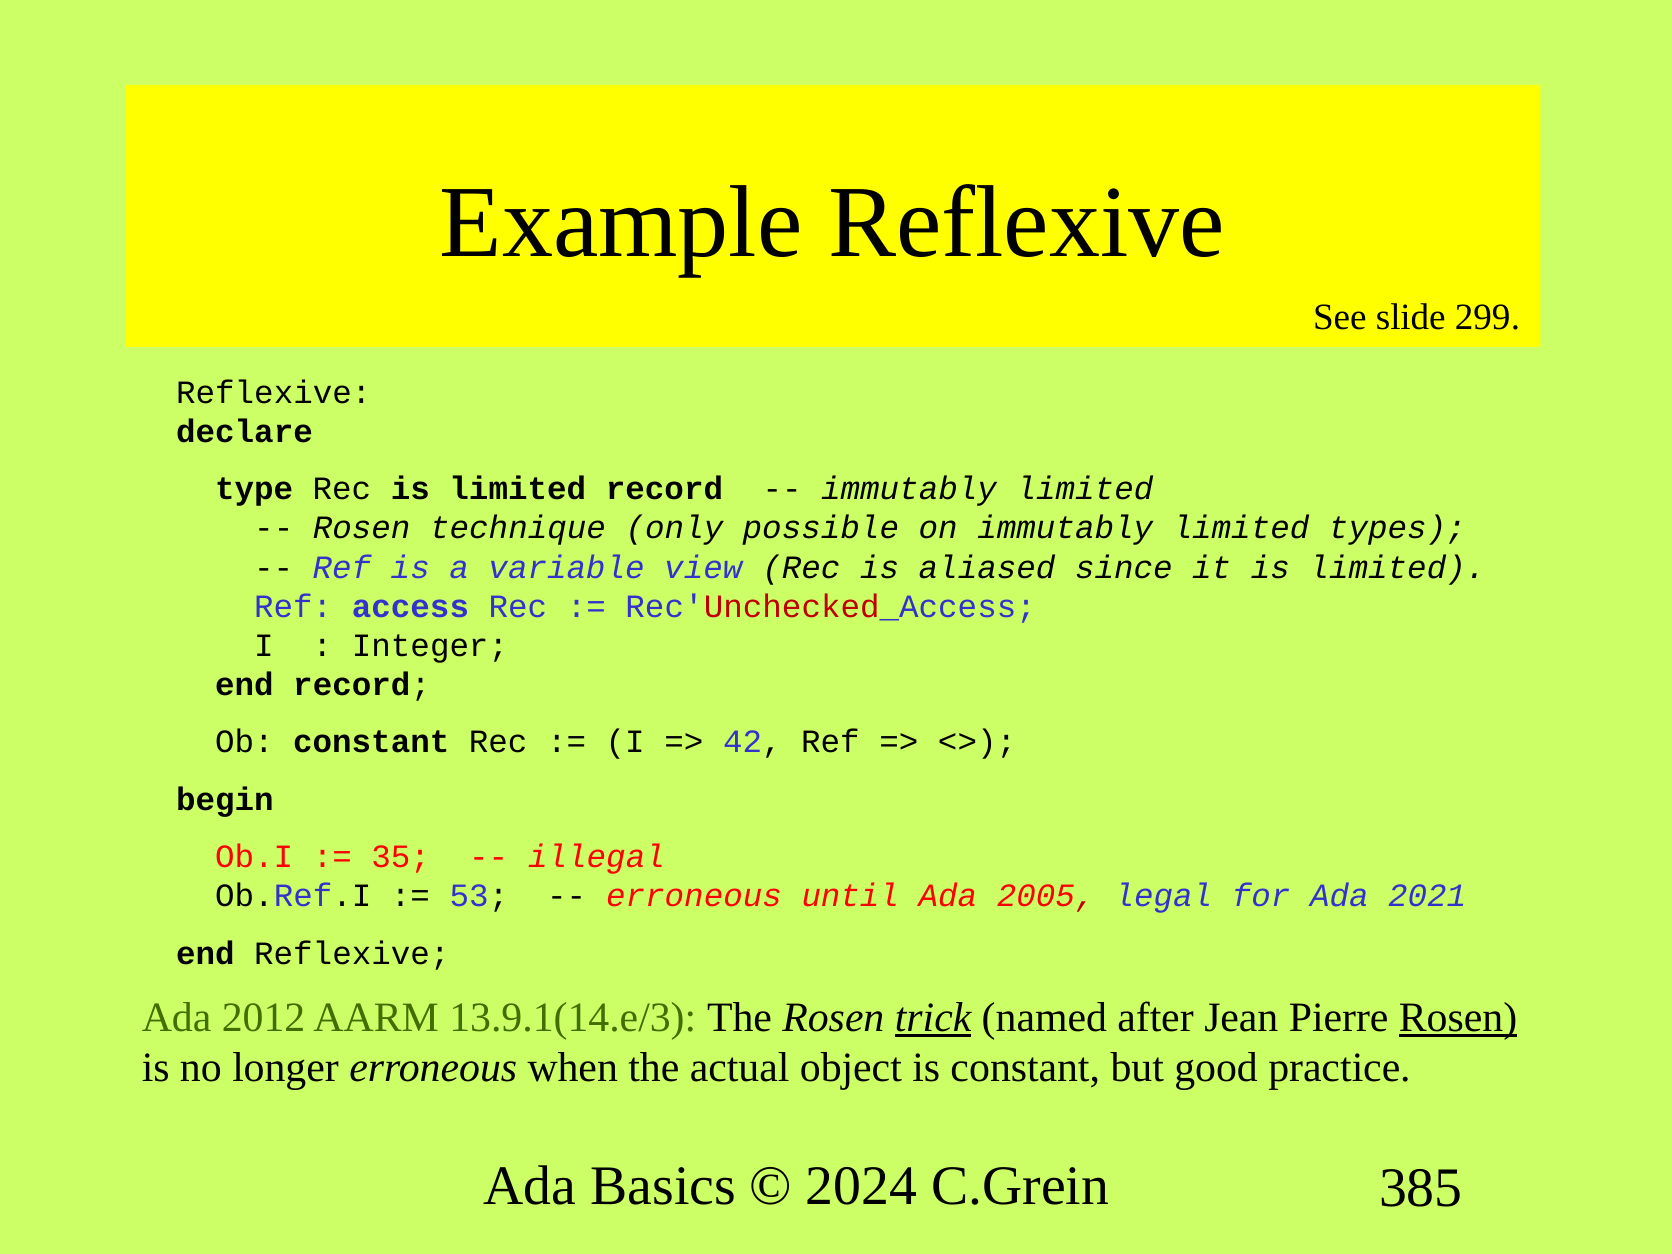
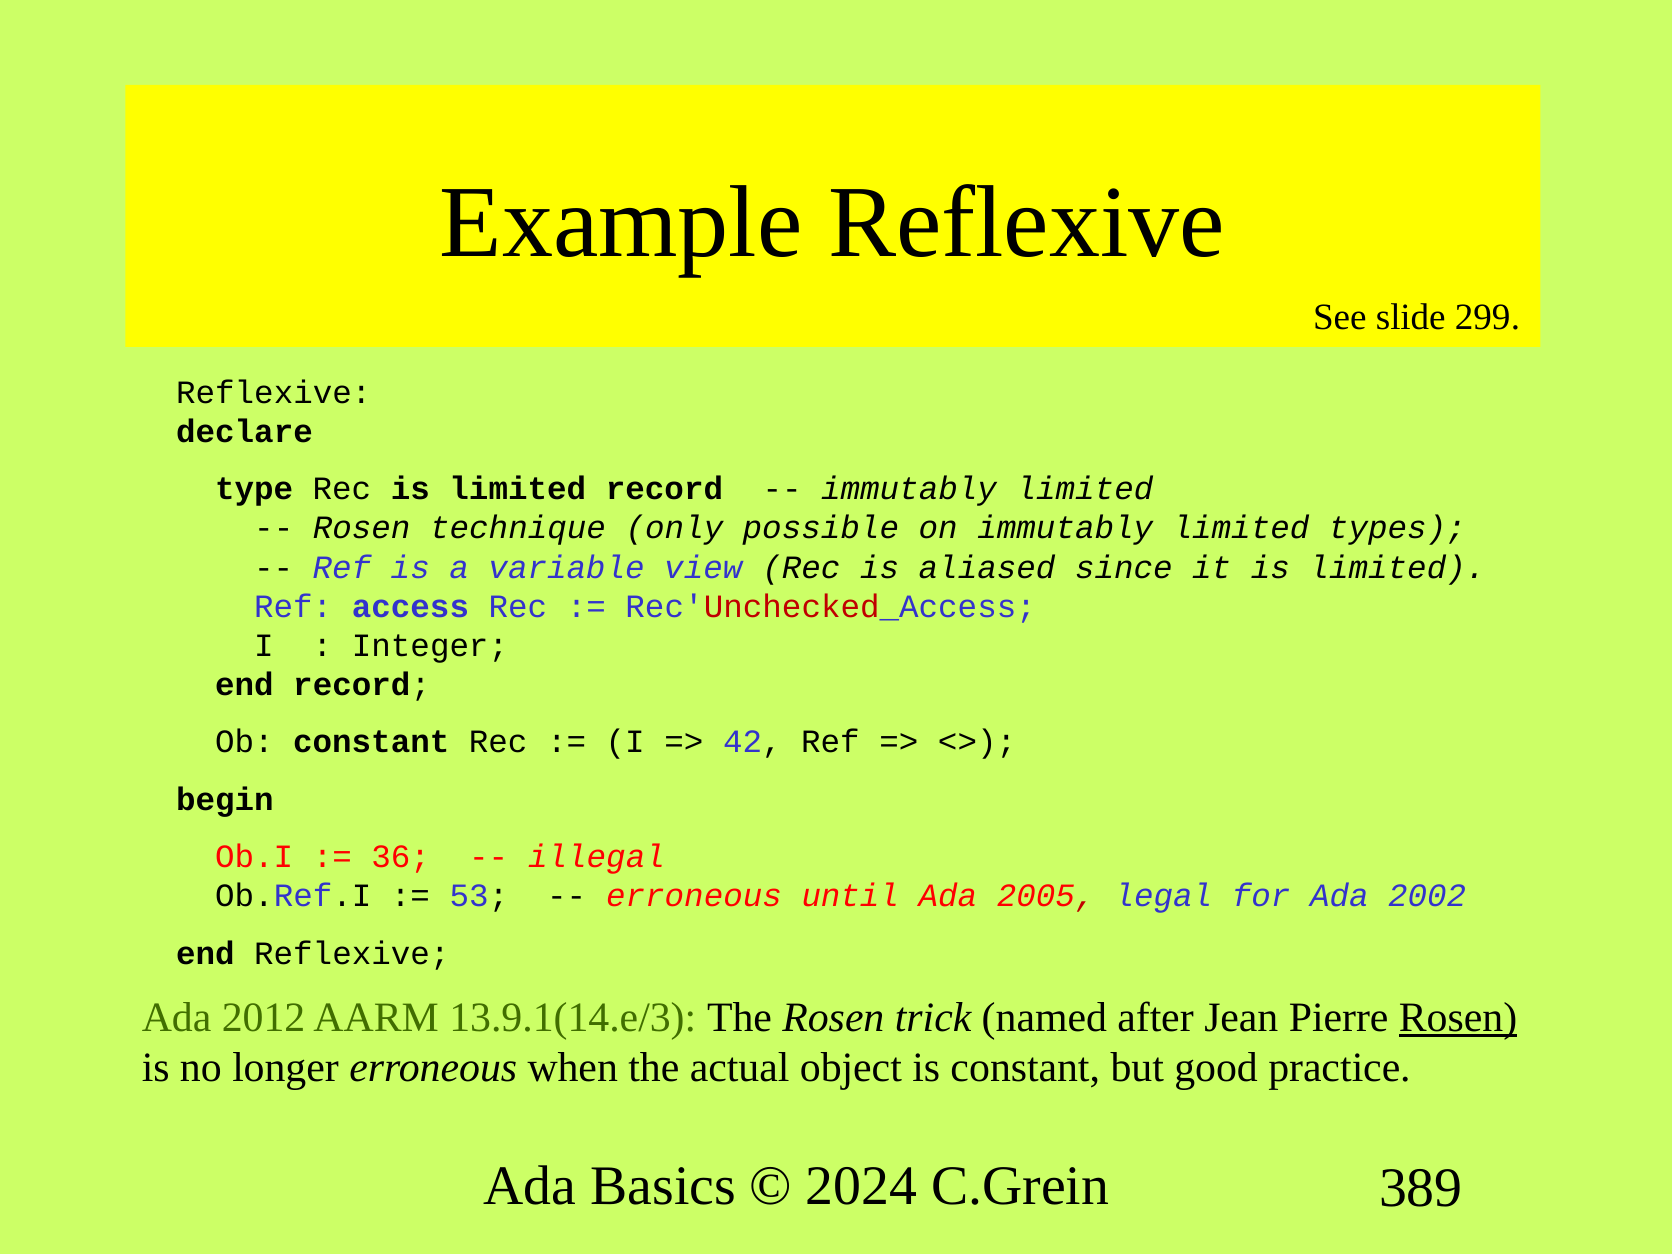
35: 35 -> 36
2021: 2021 -> 2002
trick underline: present -> none
385: 385 -> 389
